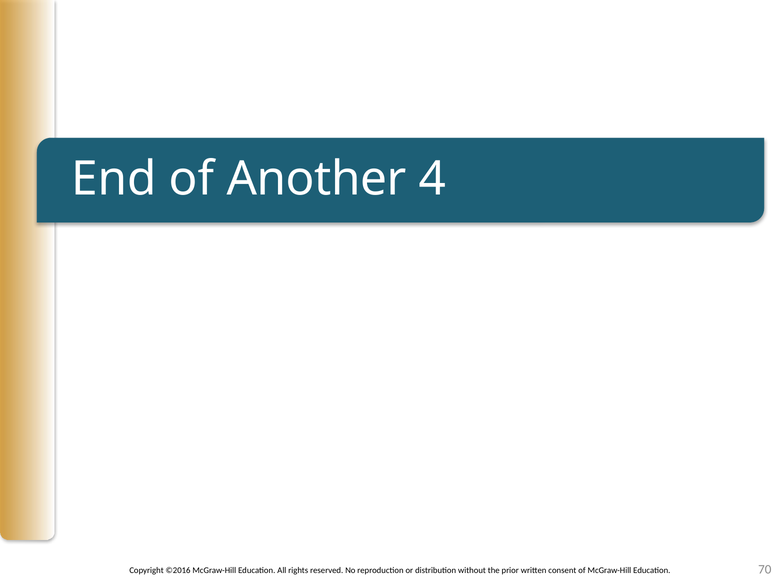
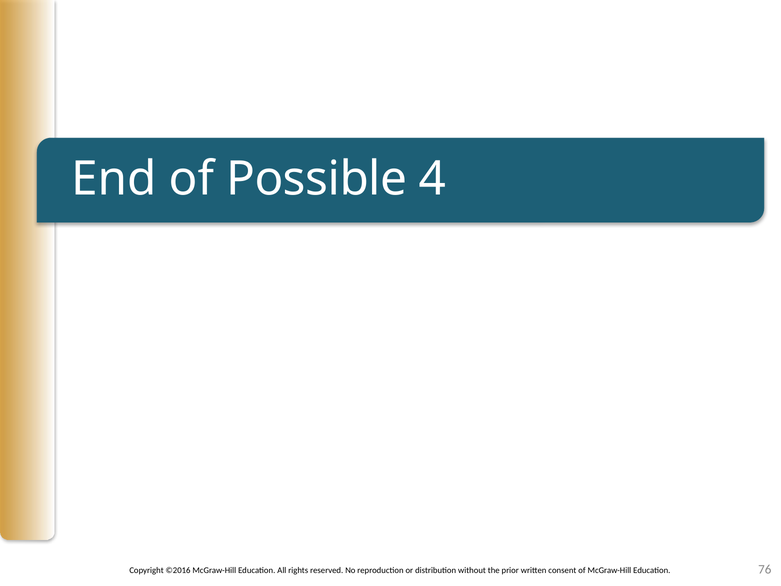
Another: Another -> Possible
70: 70 -> 76
